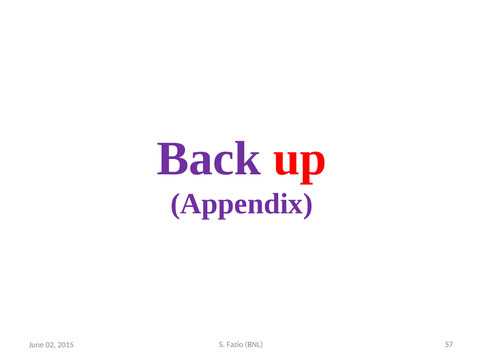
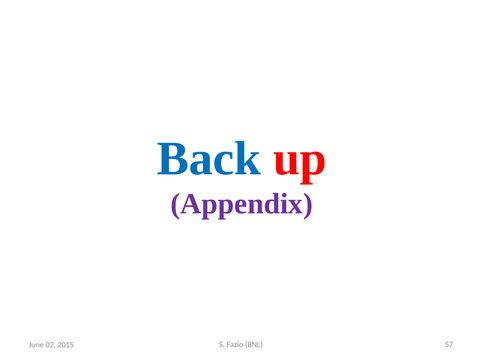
Back colour: purple -> blue
